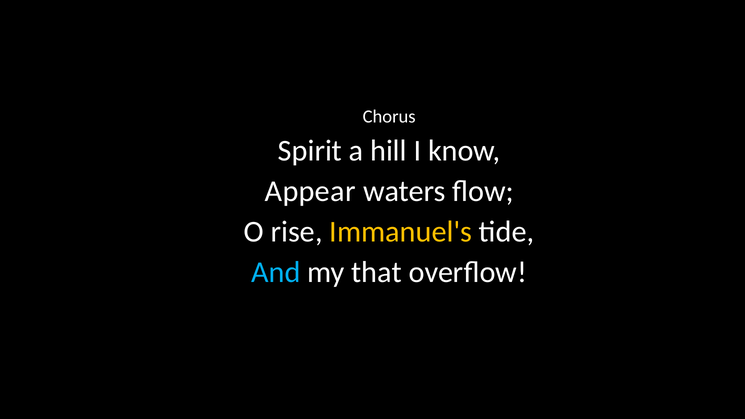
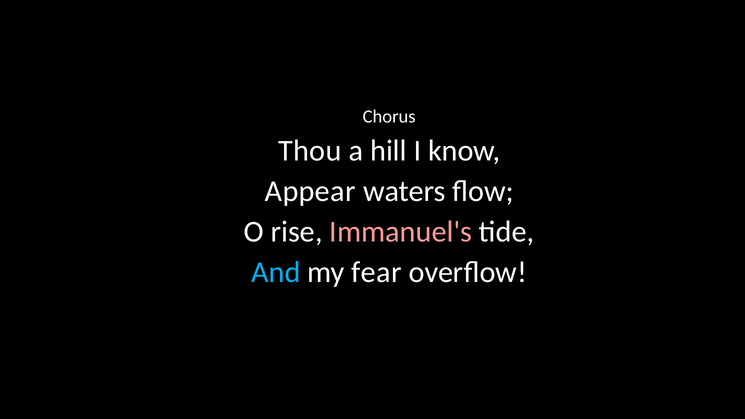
Spirit: Spirit -> Thou
Immanuel's colour: yellow -> pink
that: that -> fear
